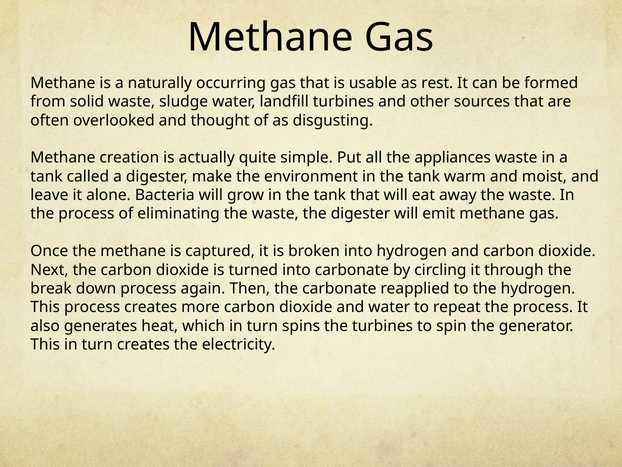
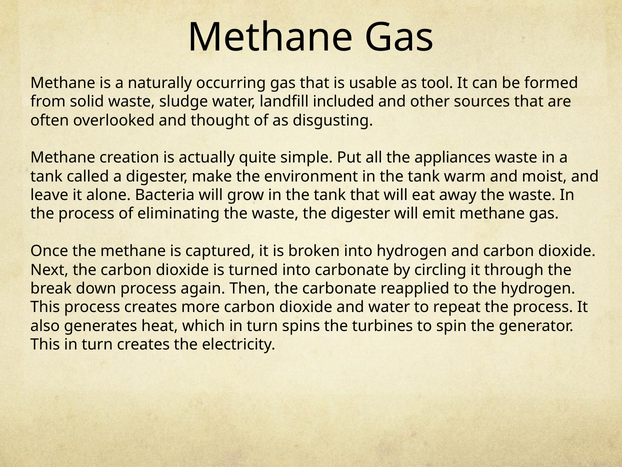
rest: rest -> tool
landfill turbines: turbines -> included
